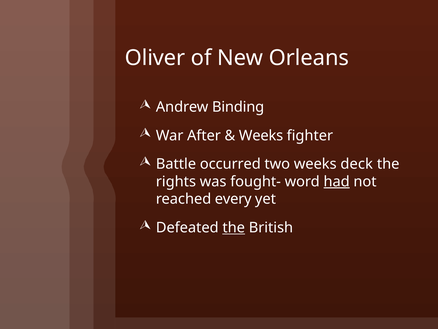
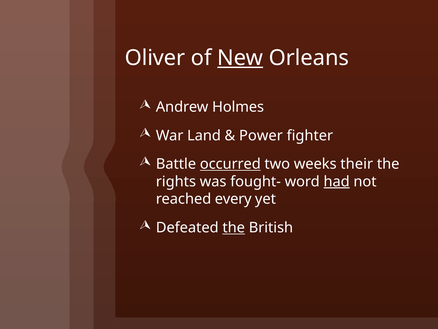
New underline: none -> present
Binding: Binding -> Holmes
After: After -> Land
Weeks at (261, 135): Weeks -> Power
occurred underline: none -> present
deck: deck -> their
